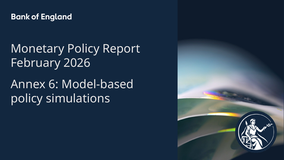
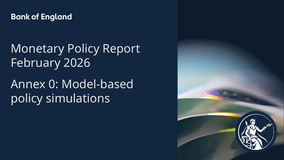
6: 6 -> 0
